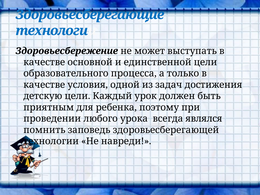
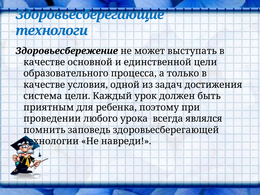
детскую: детскую -> система
